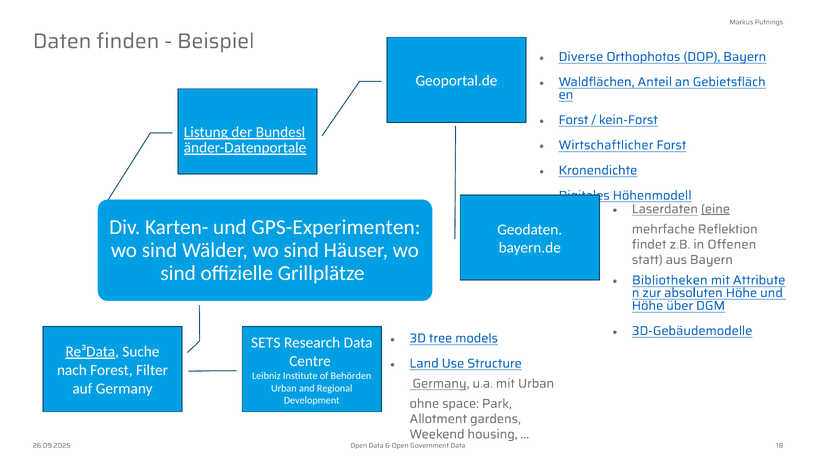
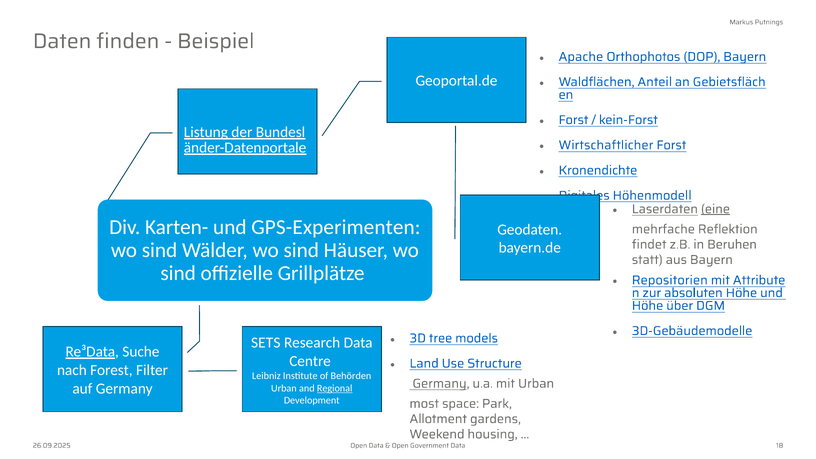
Diverse: Diverse -> Apache
Offenen: Offenen -> Beruhen
Bibliotheken: Bibliotheken -> Repositorien
Regional underline: none -> present
ohne: ohne -> most
